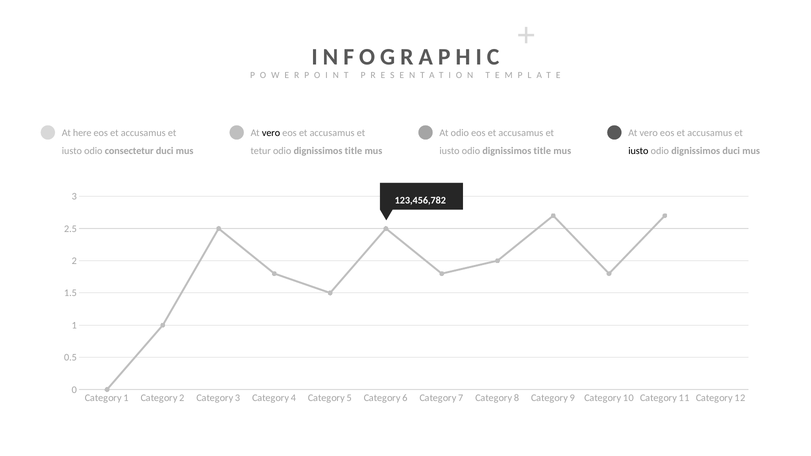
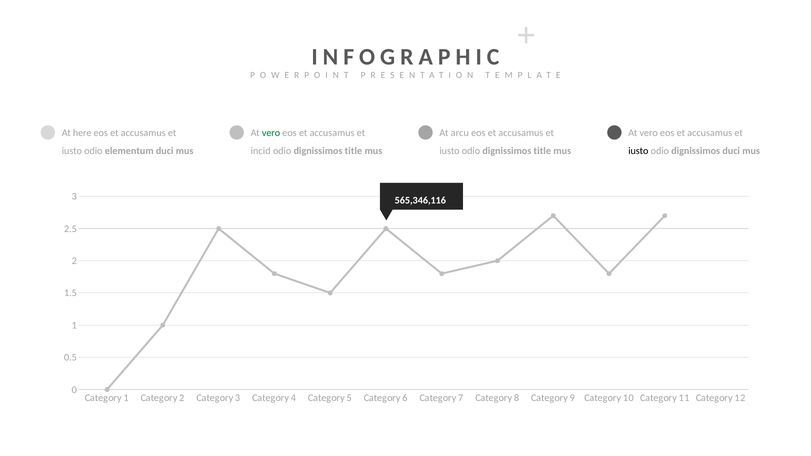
vero at (271, 133) colour: black -> green
At odio: odio -> arcu
consectetur: consectetur -> elementum
tetur: tetur -> incid
123,456,782: 123,456,782 -> 565,346,116
